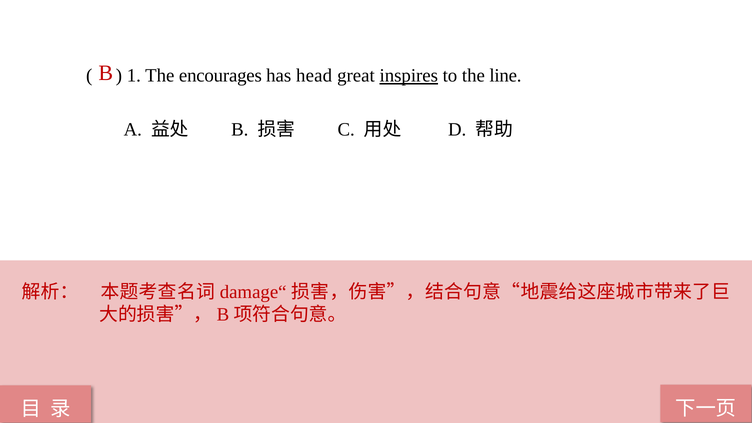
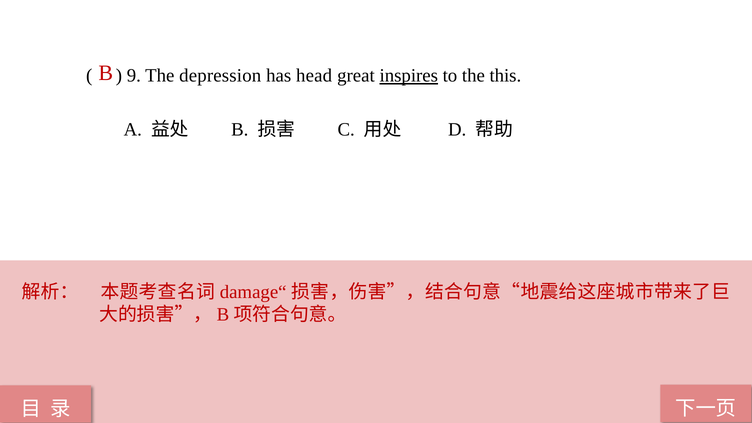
1: 1 -> 9
encourages: encourages -> depression
line: line -> this
